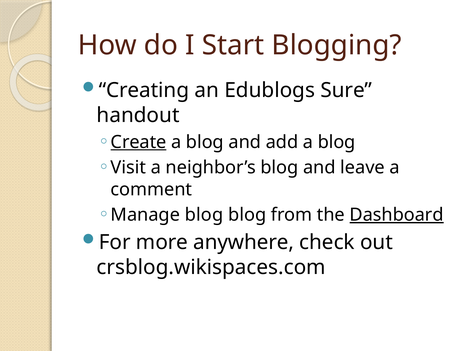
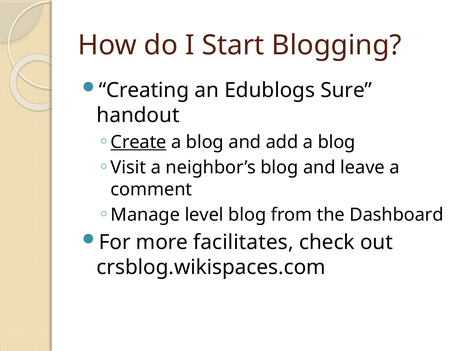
Manage blog: blog -> level
Dashboard underline: present -> none
anywhere: anywhere -> facilitates
